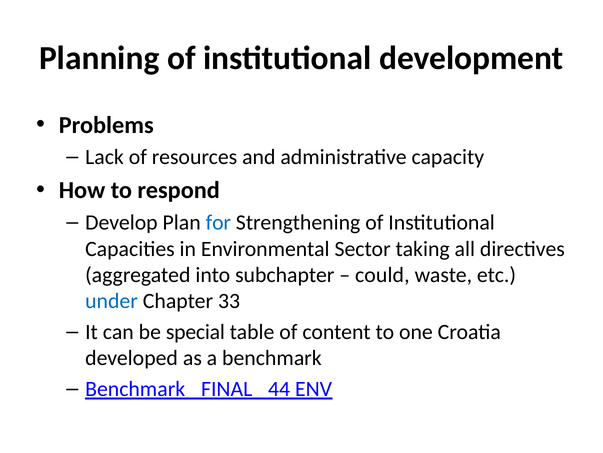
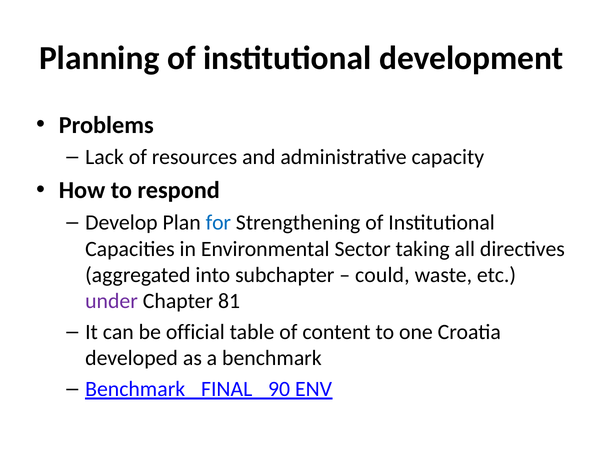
under colour: blue -> purple
33: 33 -> 81
special: special -> official
44: 44 -> 90
